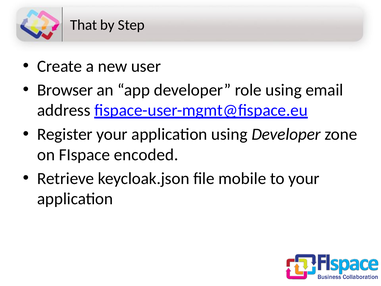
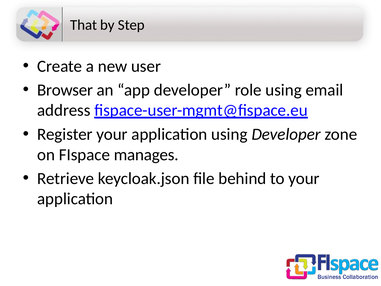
encoded: encoded -> manages
mobile: mobile -> behind
